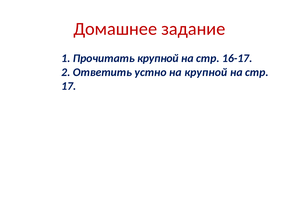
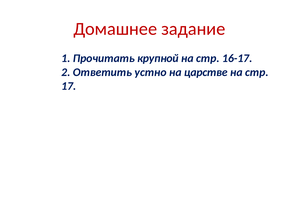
на крупной: крупной -> царстве
